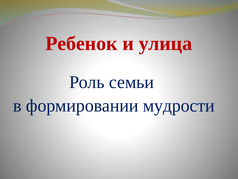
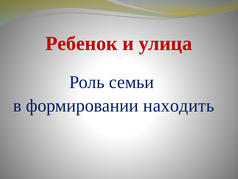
мудрости: мудрости -> находить
